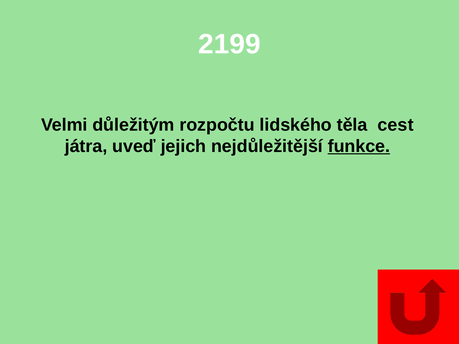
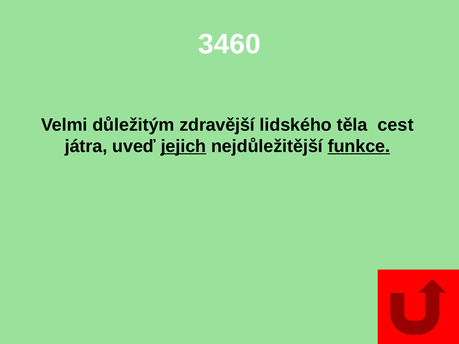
2199: 2199 -> 3460
rozpočtu: rozpočtu -> zdravější
jejich underline: none -> present
